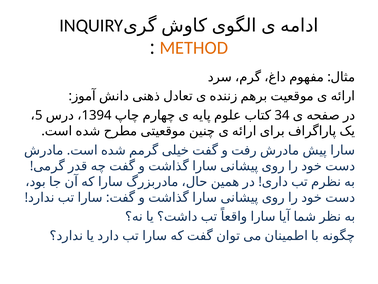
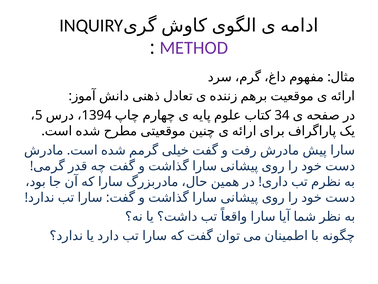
METHOD colour: orange -> purple
